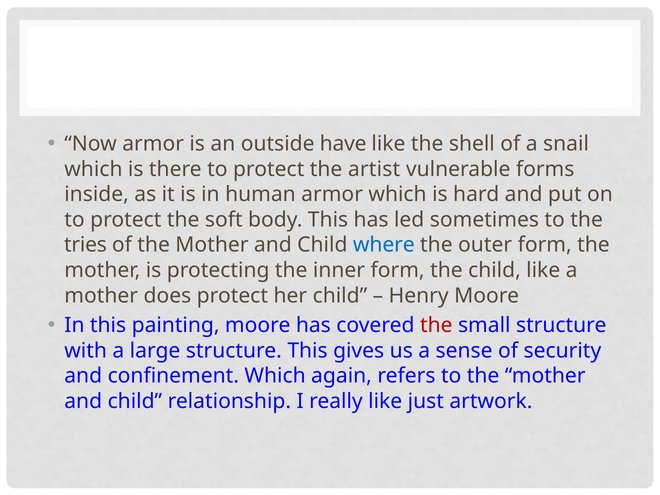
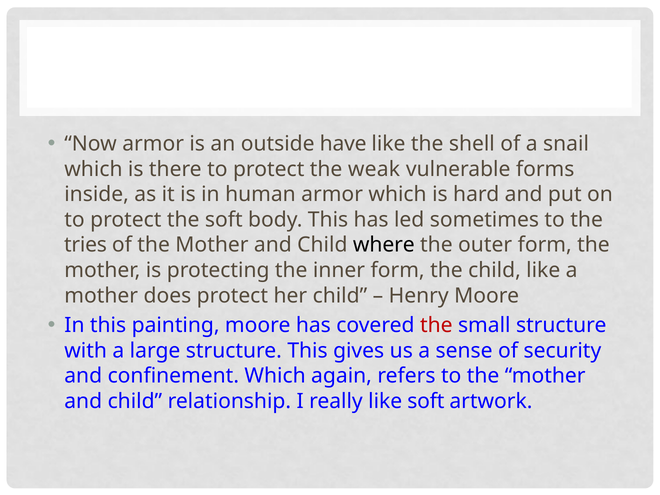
artist: artist -> weak
where colour: blue -> black
like just: just -> soft
